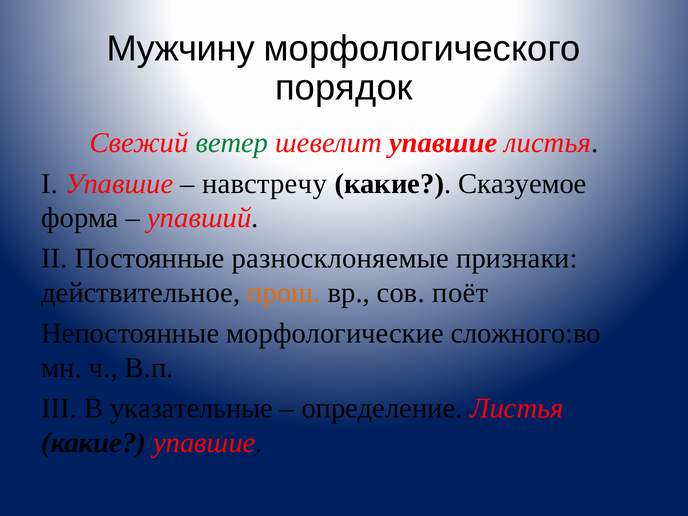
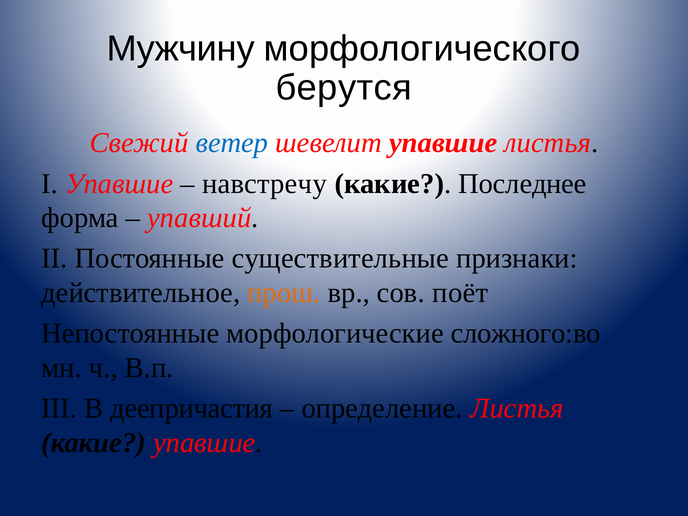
порядок: порядок -> берутся
ветер colour: green -> blue
Сказуемое: Сказуемое -> Последнее
разносклоняемые: разносклоняемые -> существительные
указательные: указательные -> деепричастия
